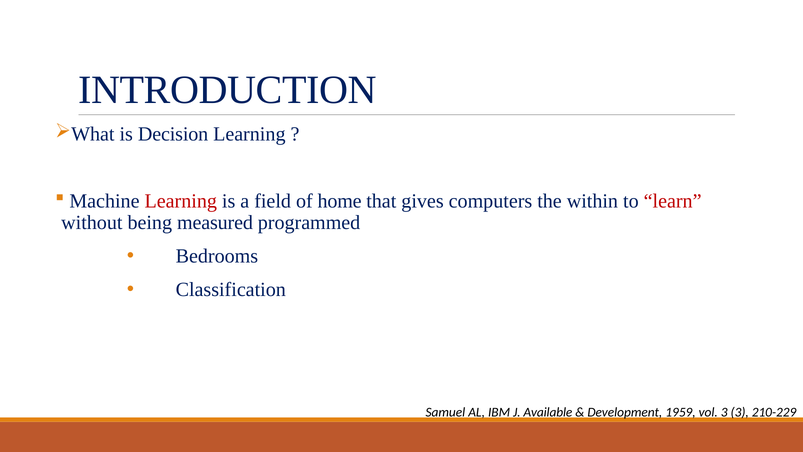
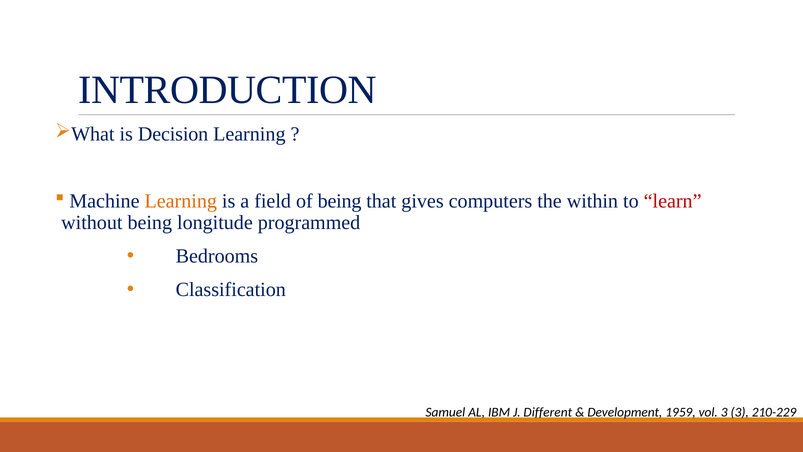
Learning at (181, 201) colour: red -> orange
of home: home -> being
measured: measured -> longitude
Available: Available -> Different
